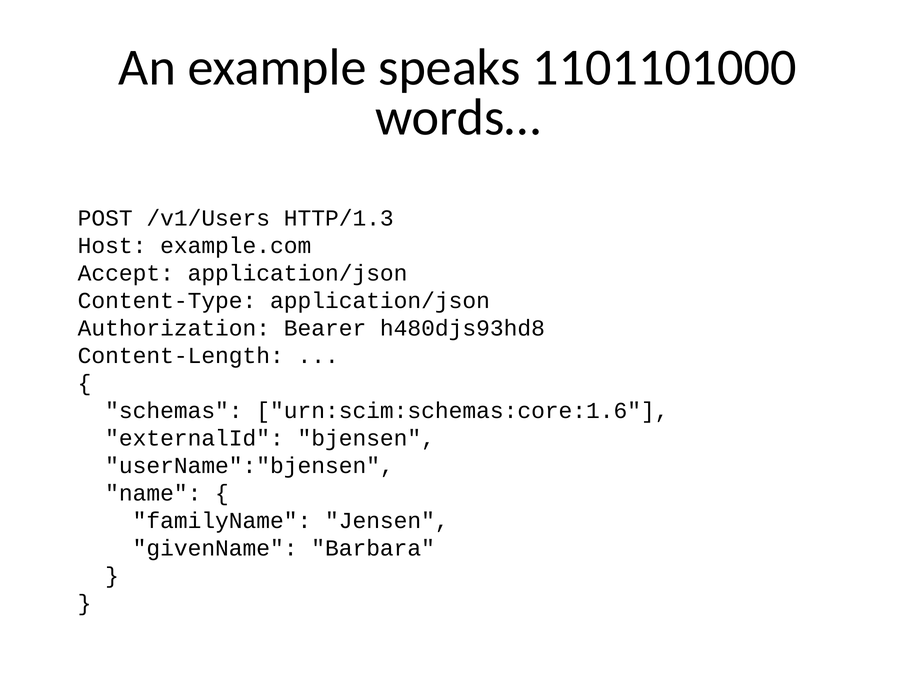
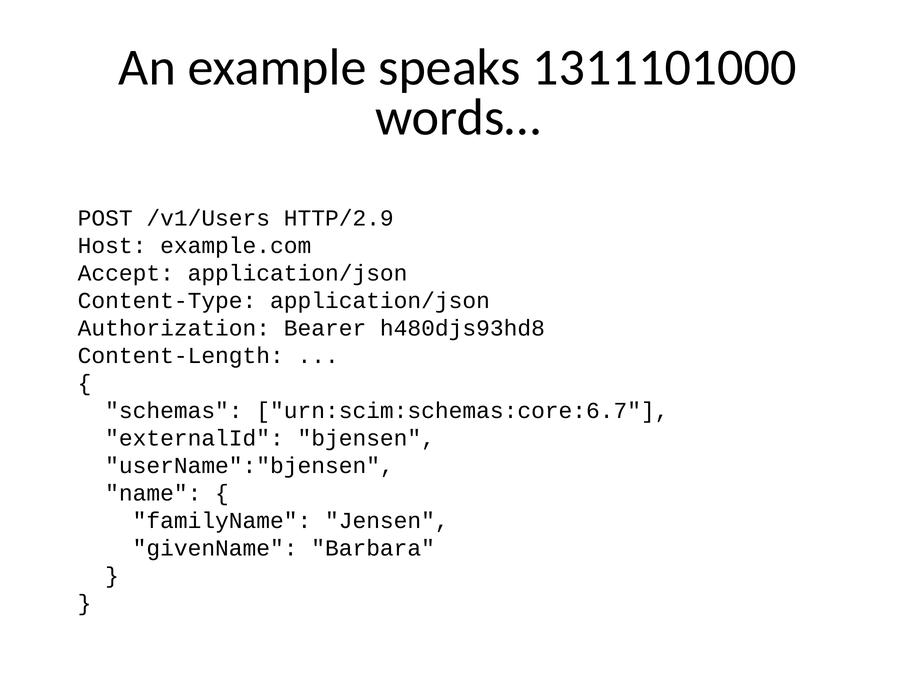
1101101000: 1101101000 -> 1311101000
HTTP/1.3: HTTP/1.3 -> HTTP/2.9
urn:scim:schemas:core:1.6: urn:scim:schemas:core:1.6 -> urn:scim:schemas:core:6.7
